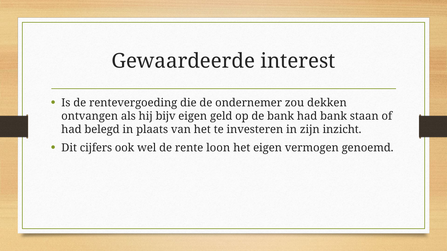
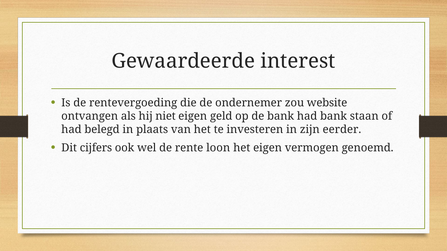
dekken: dekken -> website
bijv: bijv -> niet
inzicht: inzicht -> eerder
